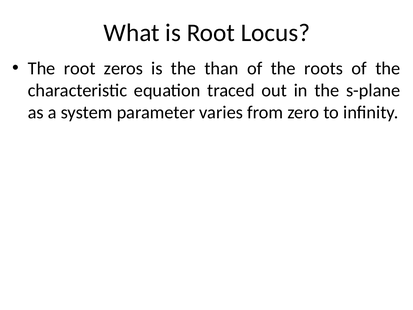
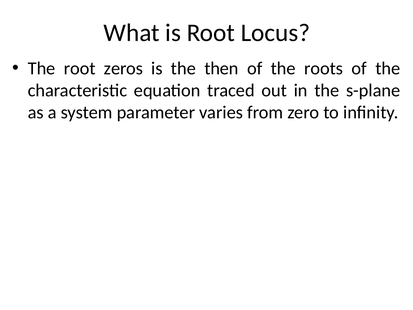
than: than -> then
